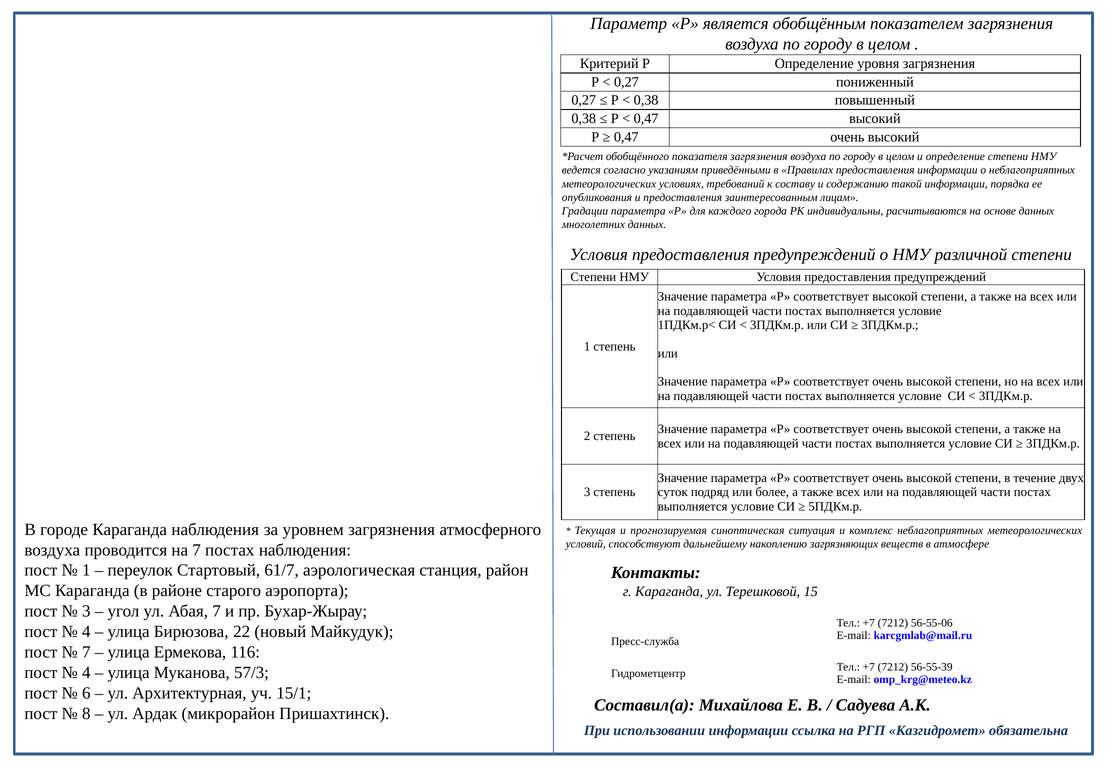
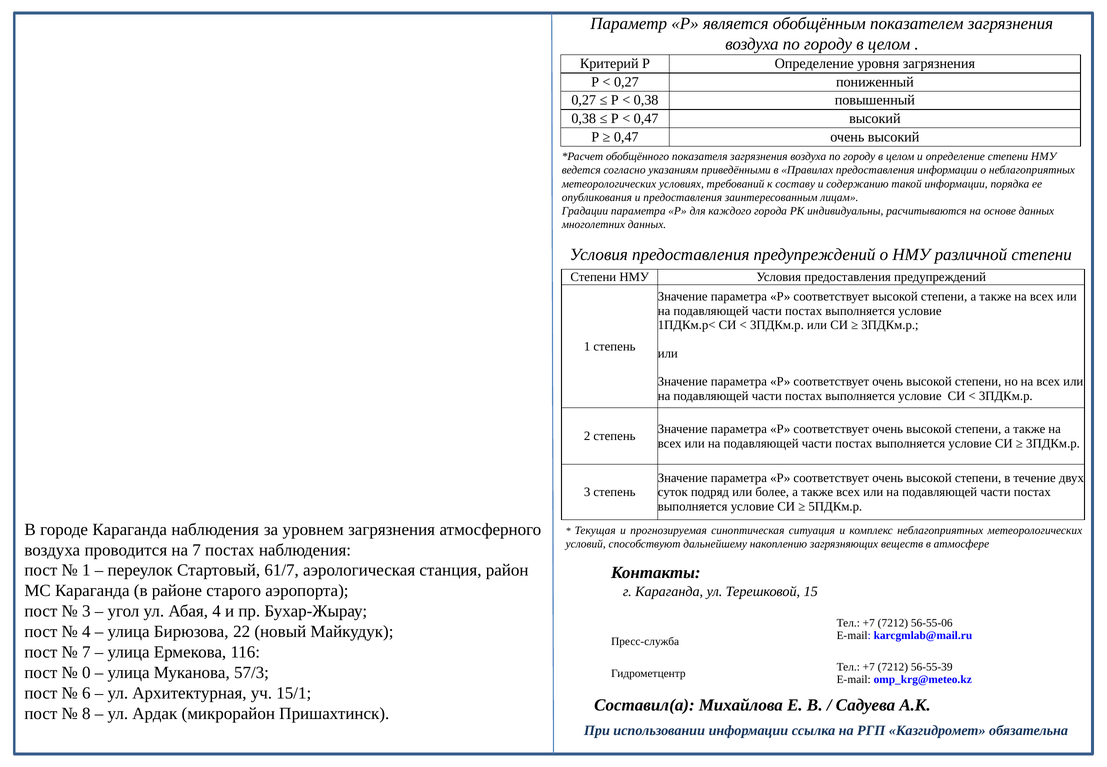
Абая 7: 7 -> 4
4 at (86, 672): 4 -> 0
